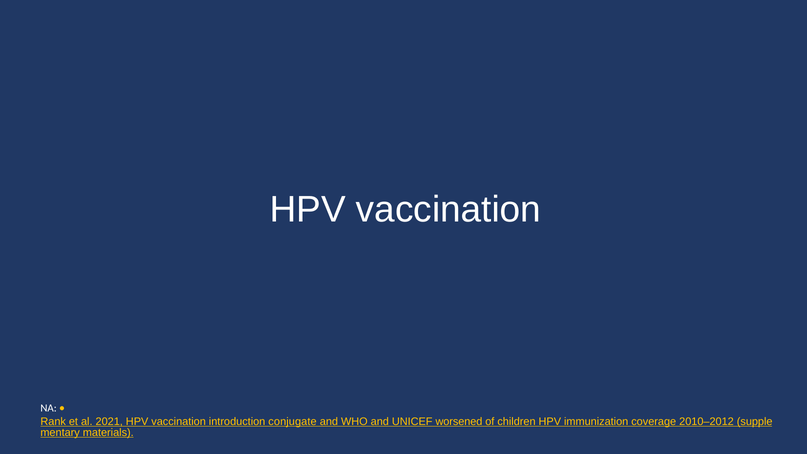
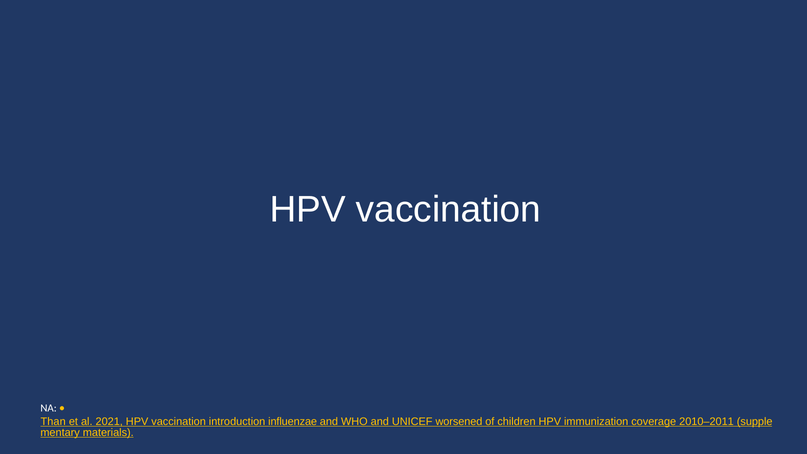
Rank: Rank -> Than
conjugate: conjugate -> influenzae
2010–2012: 2010–2012 -> 2010–2011
